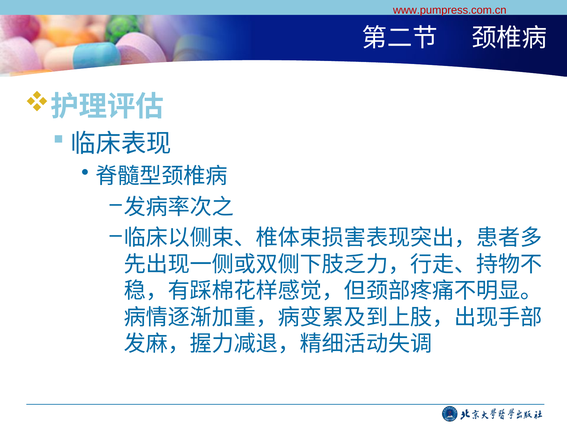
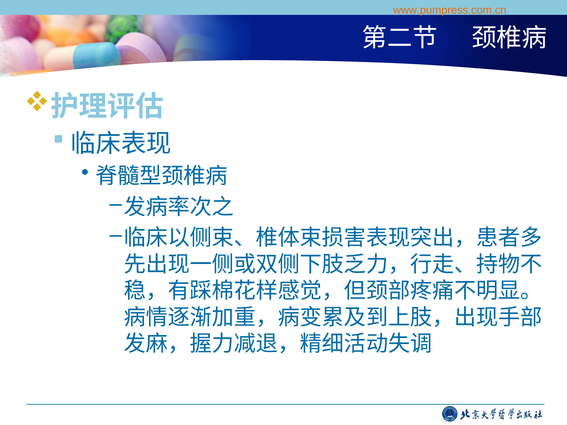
www.pumpress.com.cn colour: red -> orange
